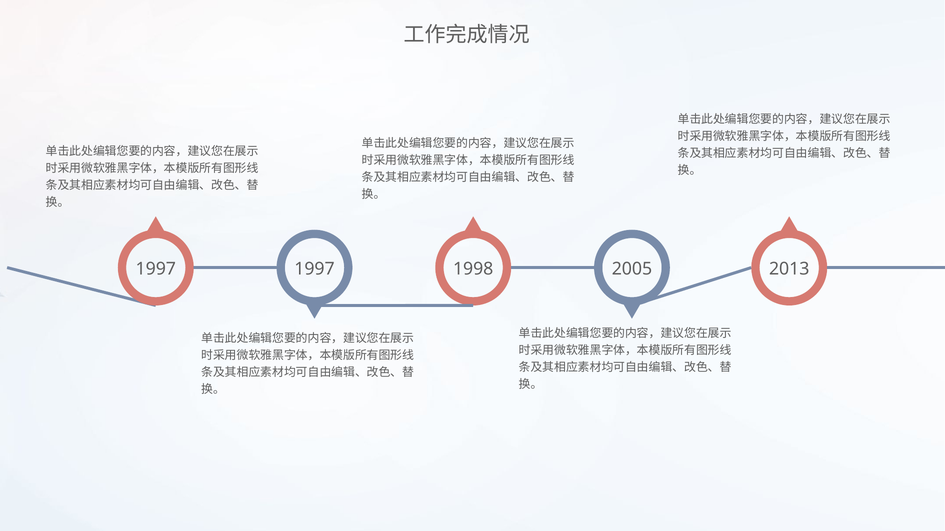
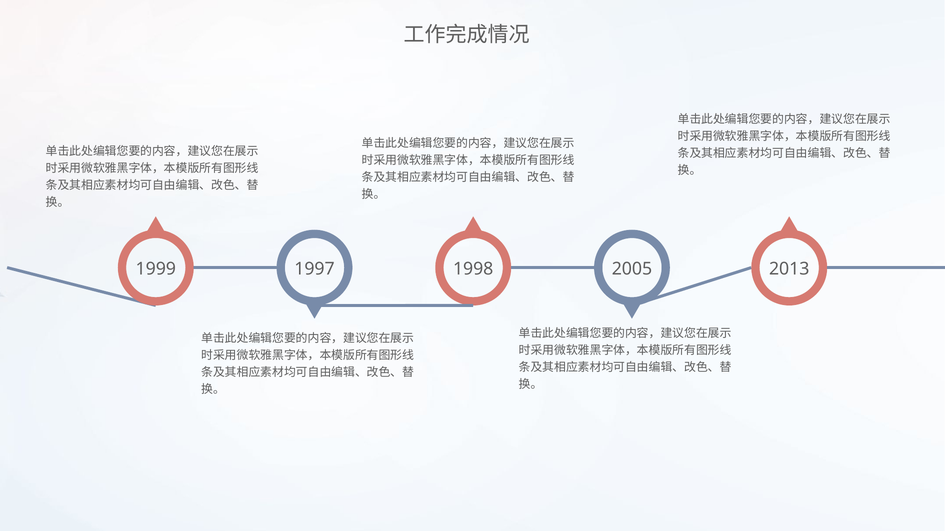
1997 at (156, 269): 1997 -> 1999
